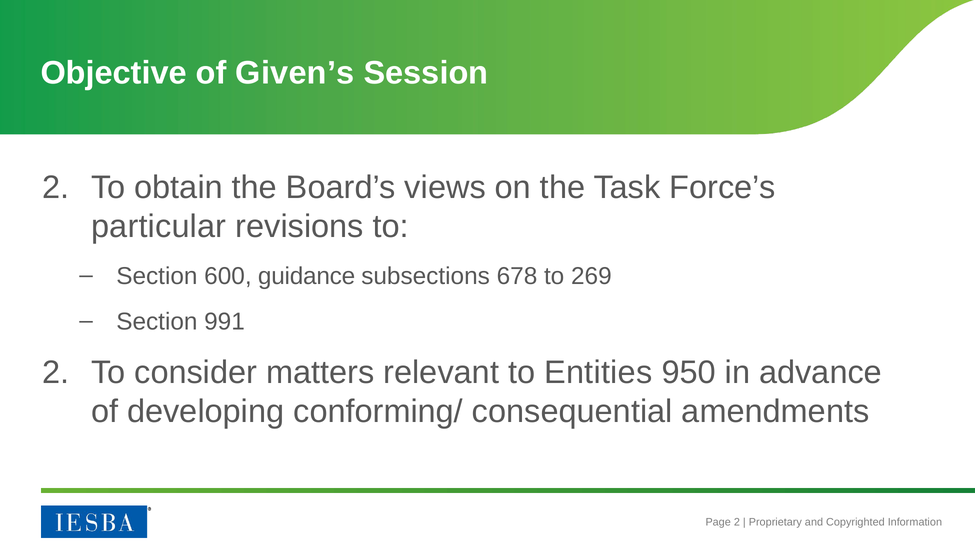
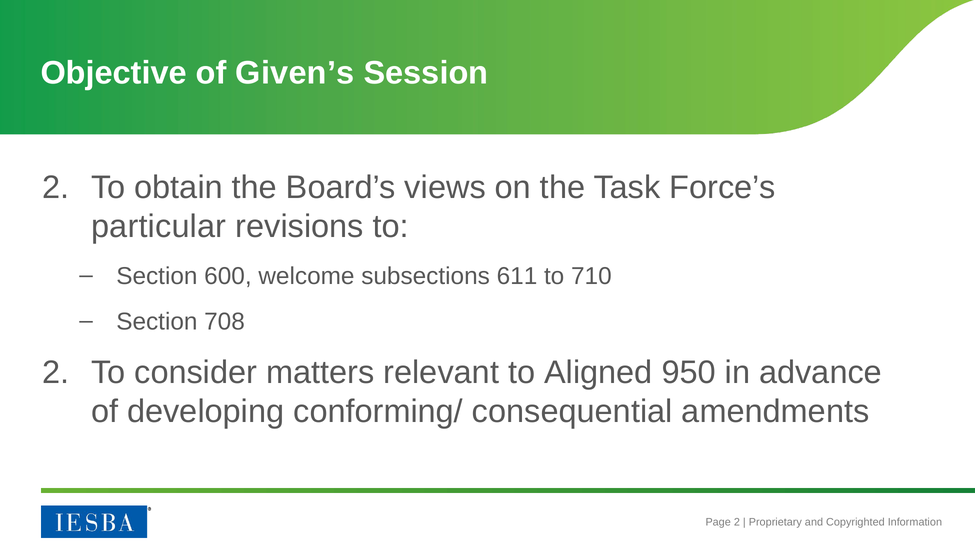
guidance: guidance -> welcome
678: 678 -> 611
269: 269 -> 710
991: 991 -> 708
Entities: Entities -> Aligned
